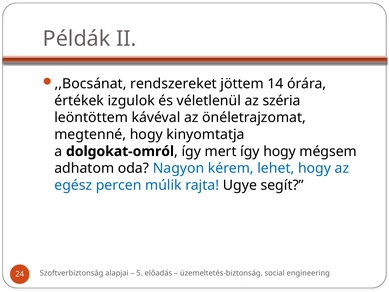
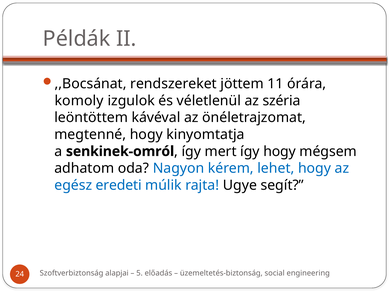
14: 14 -> 11
értékek: értékek -> komoly
dolgokat-omról: dolgokat-omról -> senkinek-omról
percen: percen -> eredeti
